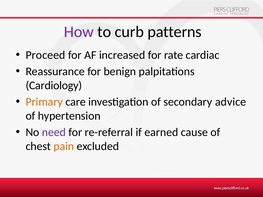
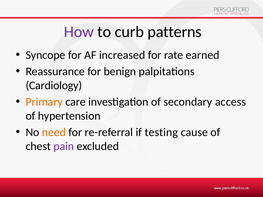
Proceed: Proceed -> Syncope
cardiac: cardiac -> earned
advice: advice -> access
need colour: purple -> orange
earned: earned -> testing
pain colour: orange -> purple
